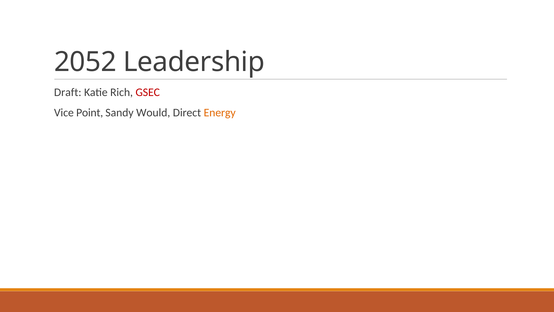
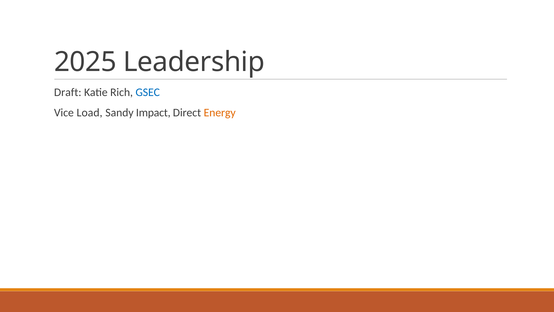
2052: 2052 -> 2025
GSEC colour: red -> blue
Point: Point -> Load
Would: Would -> Impact
